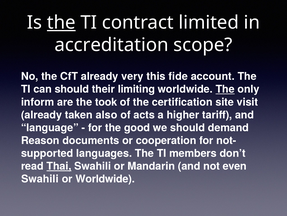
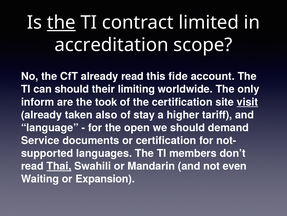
already very: very -> read
The at (225, 89) underline: present -> none
visit underline: none -> present
acts: acts -> stay
good: good -> open
Reason: Reason -> Service
or cooperation: cooperation -> certification
Swahili at (40, 178): Swahili -> Waiting
or Worldwide: Worldwide -> Expansion
